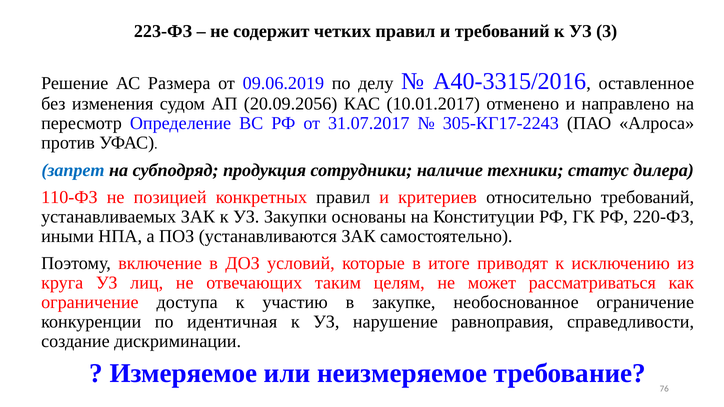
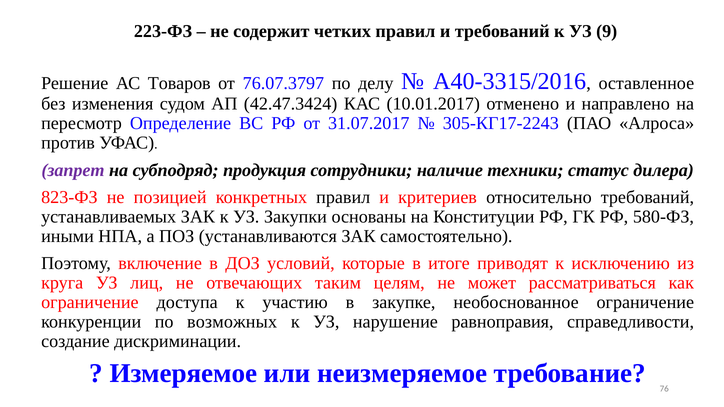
3: 3 -> 9
Размера: Размера -> Товаров
09.06.2019: 09.06.2019 -> 76.07.3797
20.09.2056: 20.09.2056 -> 42.47.3424
запрет colour: blue -> purple
110-ФЗ: 110-ФЗ -> 823-ФЗ
220-ФЗ: 220-ФЗ -> 580-ФЗ
идентичная: идентичная -> возможных
